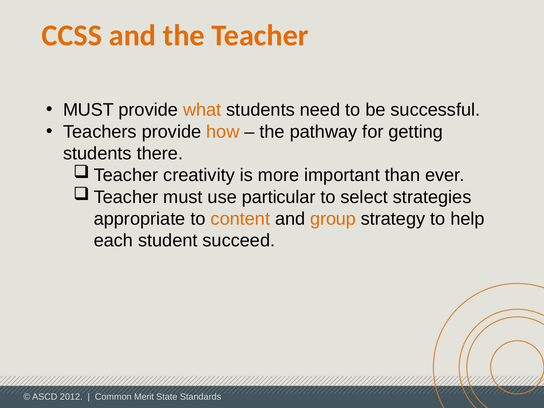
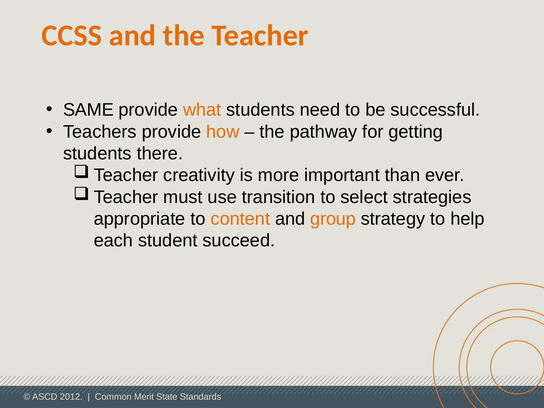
MUST at (88, 110): MUST -> SAME
particular: particular -> transition
